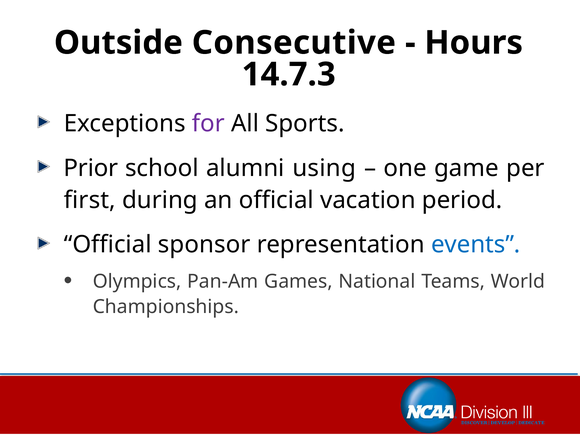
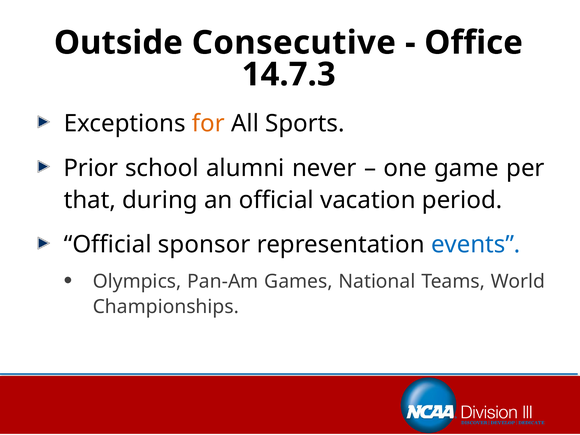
Hours: Hours -> Office
for colour: purple -> orange
using: using -> never
first: first -> that
